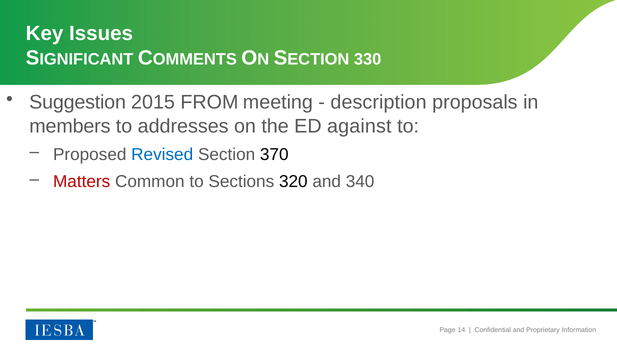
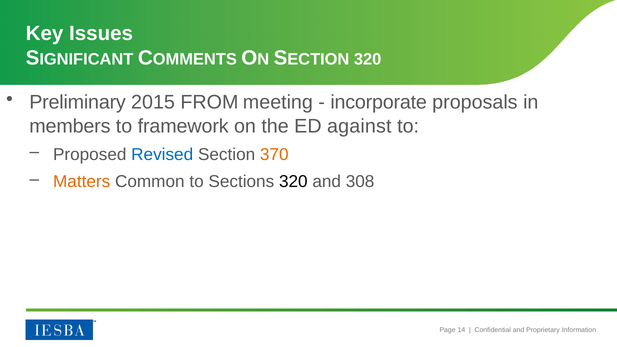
330 at (368, 59): 330 -> 320
Suggestion: Suggestion -> Preliminary
description: description -> incorporate
addresses: addresses -> framework
370 colour: black -> orange
Matters colour: red -> orange
340: 340 -> 308
